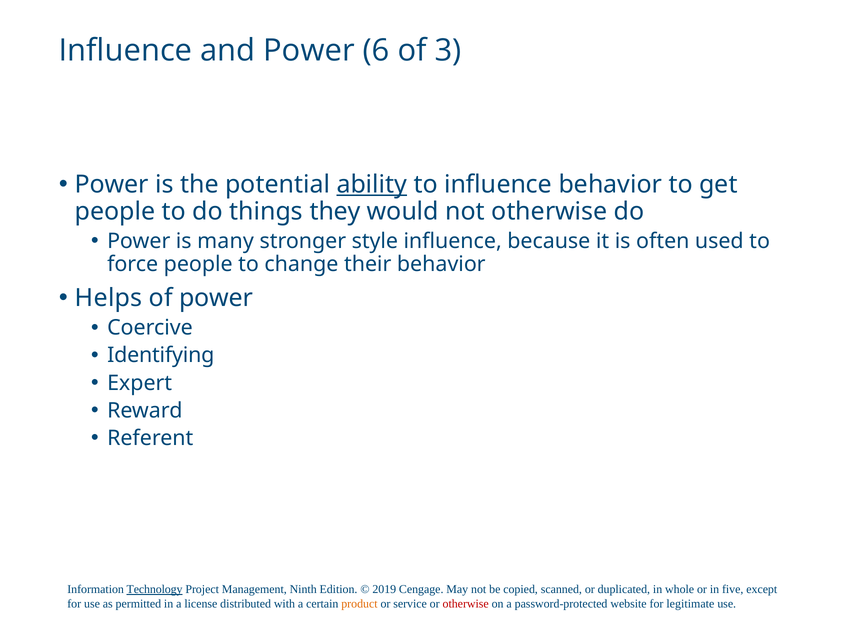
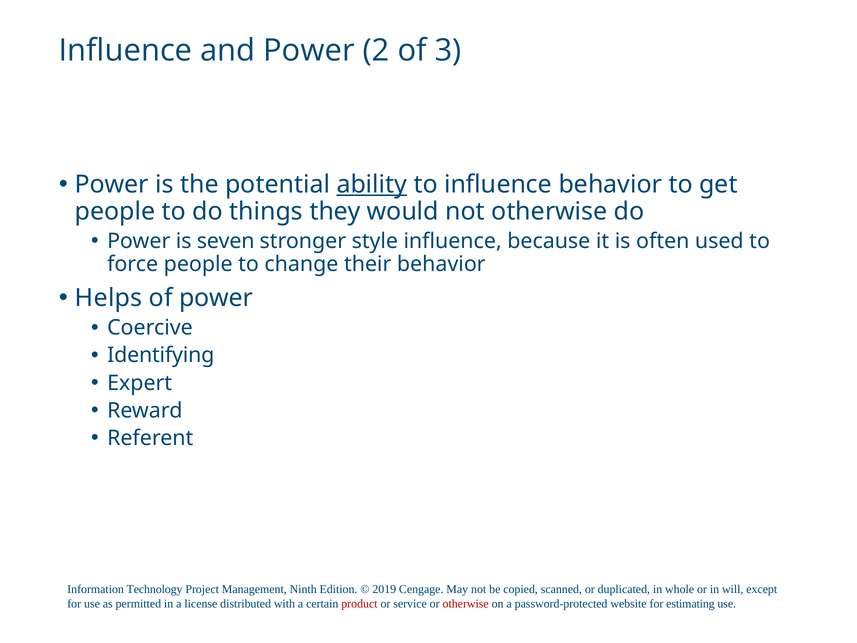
6: 6 -> 2
many: many -> seven
Technology underline: present -> none
five: five -> will
product colour: orange -> red
legitimate: legitimate -> estimating
